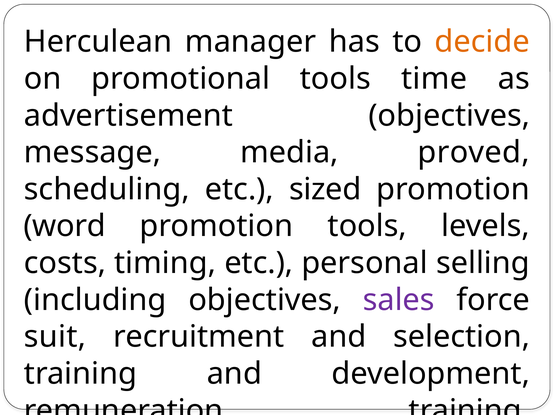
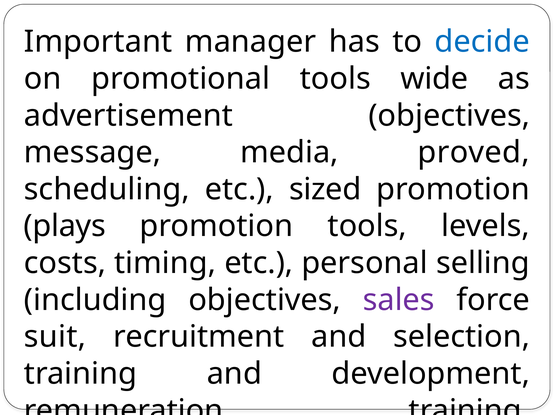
Herculean: Herculean -> Important
decide colour: orange -> blue
time: time -> wide
word: word -> plays
